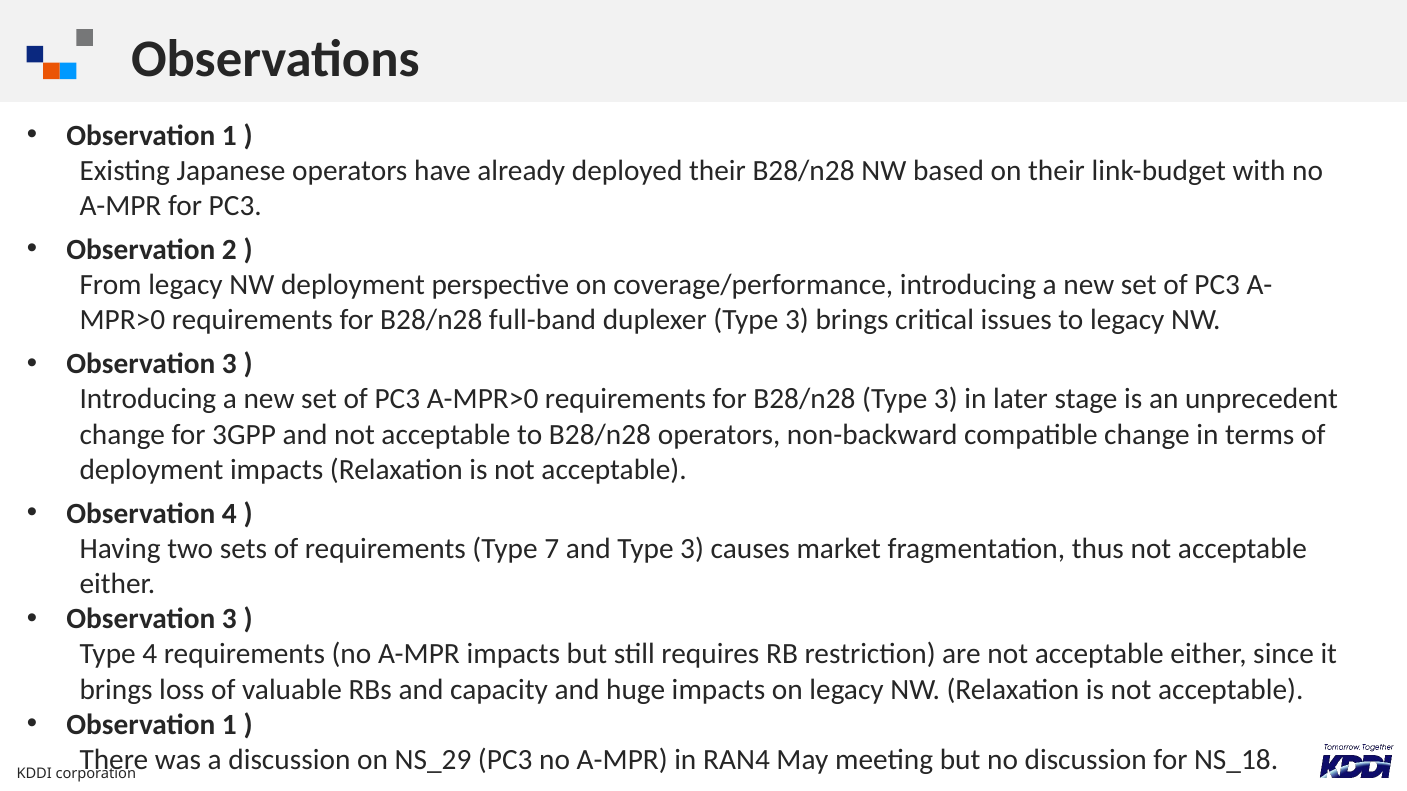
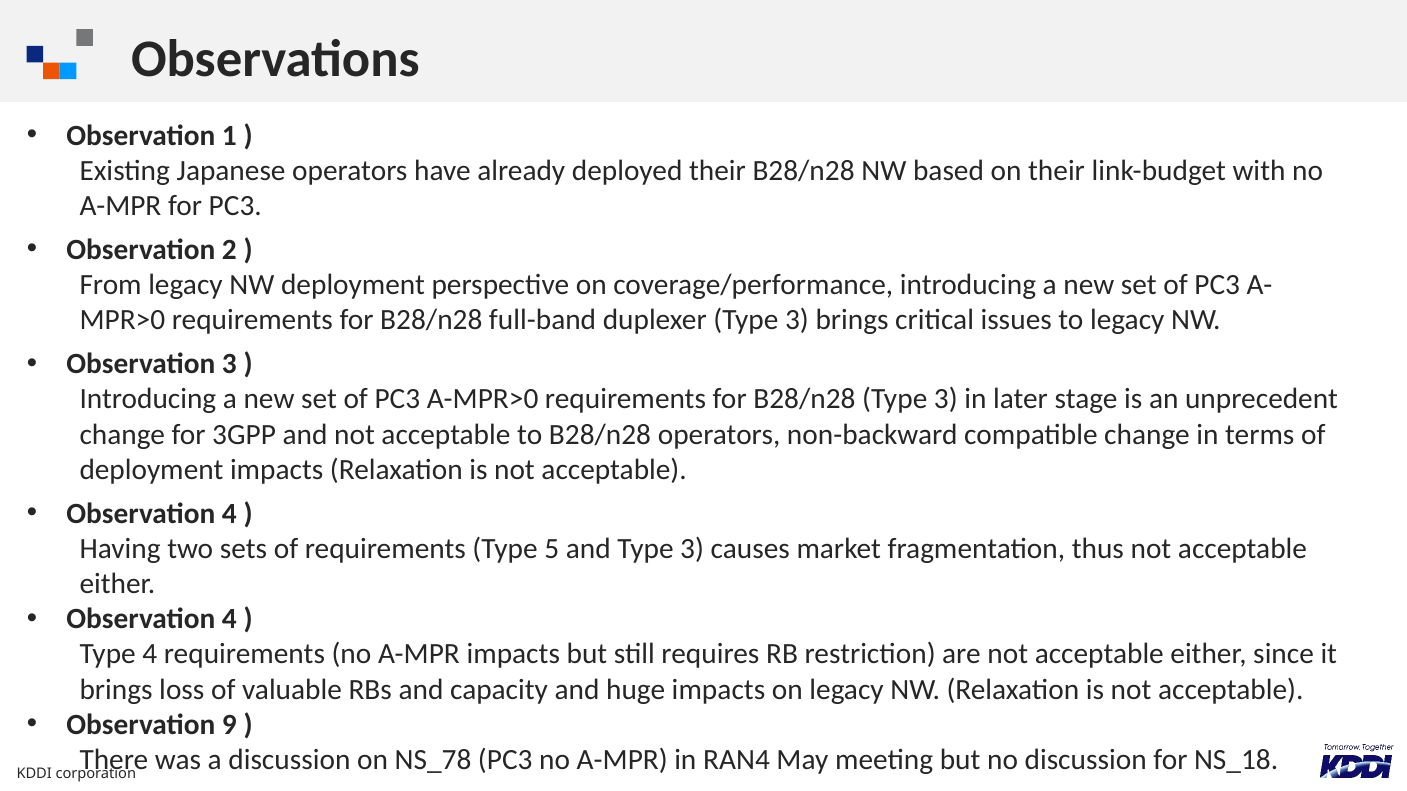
7: 7 -> 5
3 at (229, 619): 3 -> 4
1 at (229, 725): 1 -> 9
NS_29: NS_29 -> NS_78
